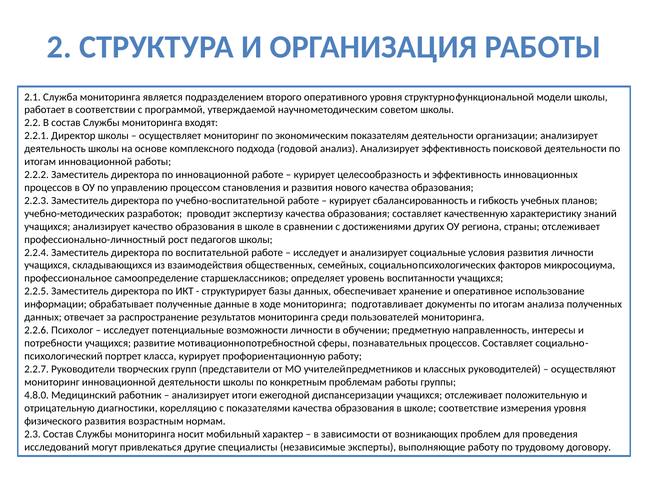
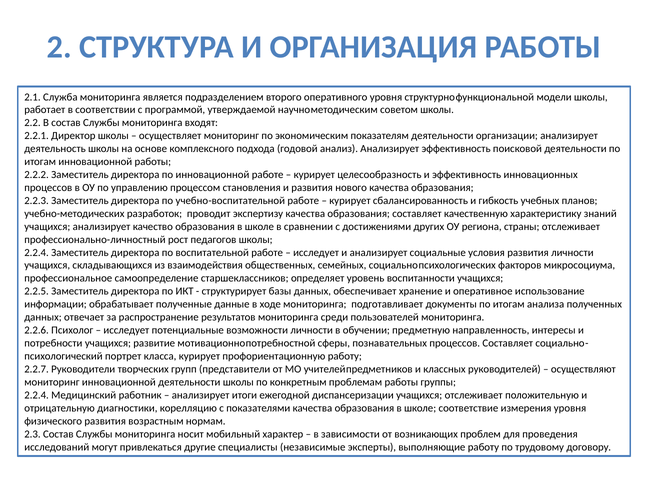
4.8.0 at (37, 395): 4.8.0 -> 2.2.4
